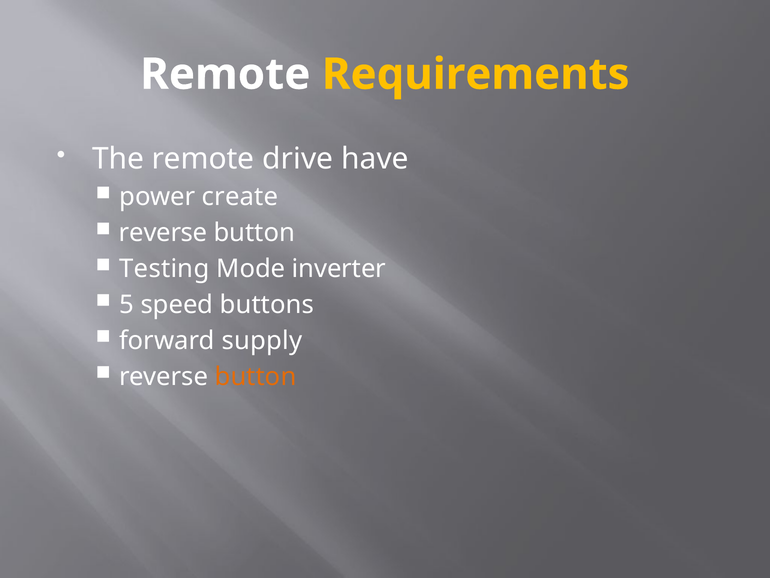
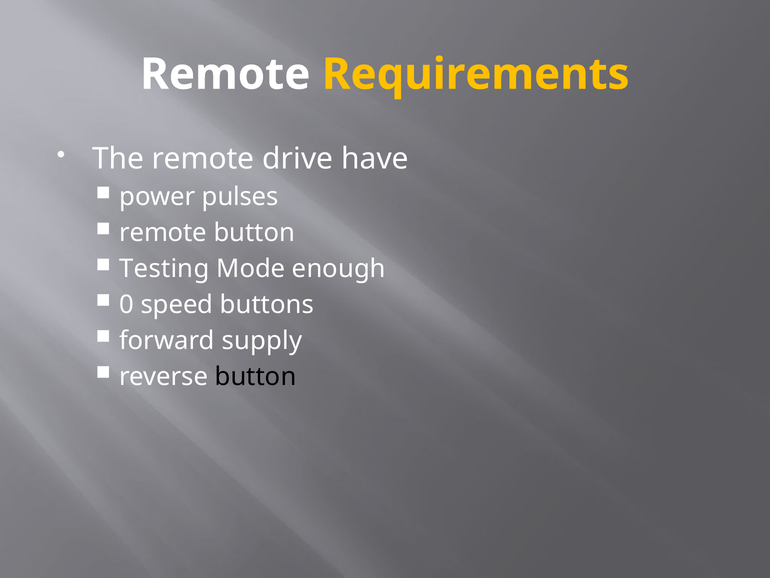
create: create -> pulses
reverse at (163, 233): reverse -> remote
inverter: inverter -> enough
5: 5 -> 0
button at (256, 376) colour: orange -> black
